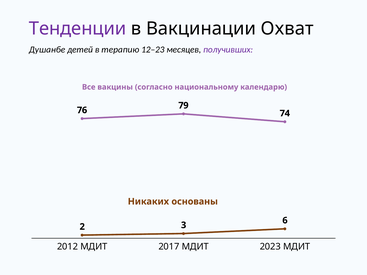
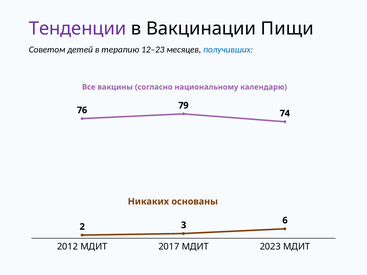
Охват: Охват -> Пищи
Душанбе: Душанбе -> Советом
получивших colour: purple -> blue
